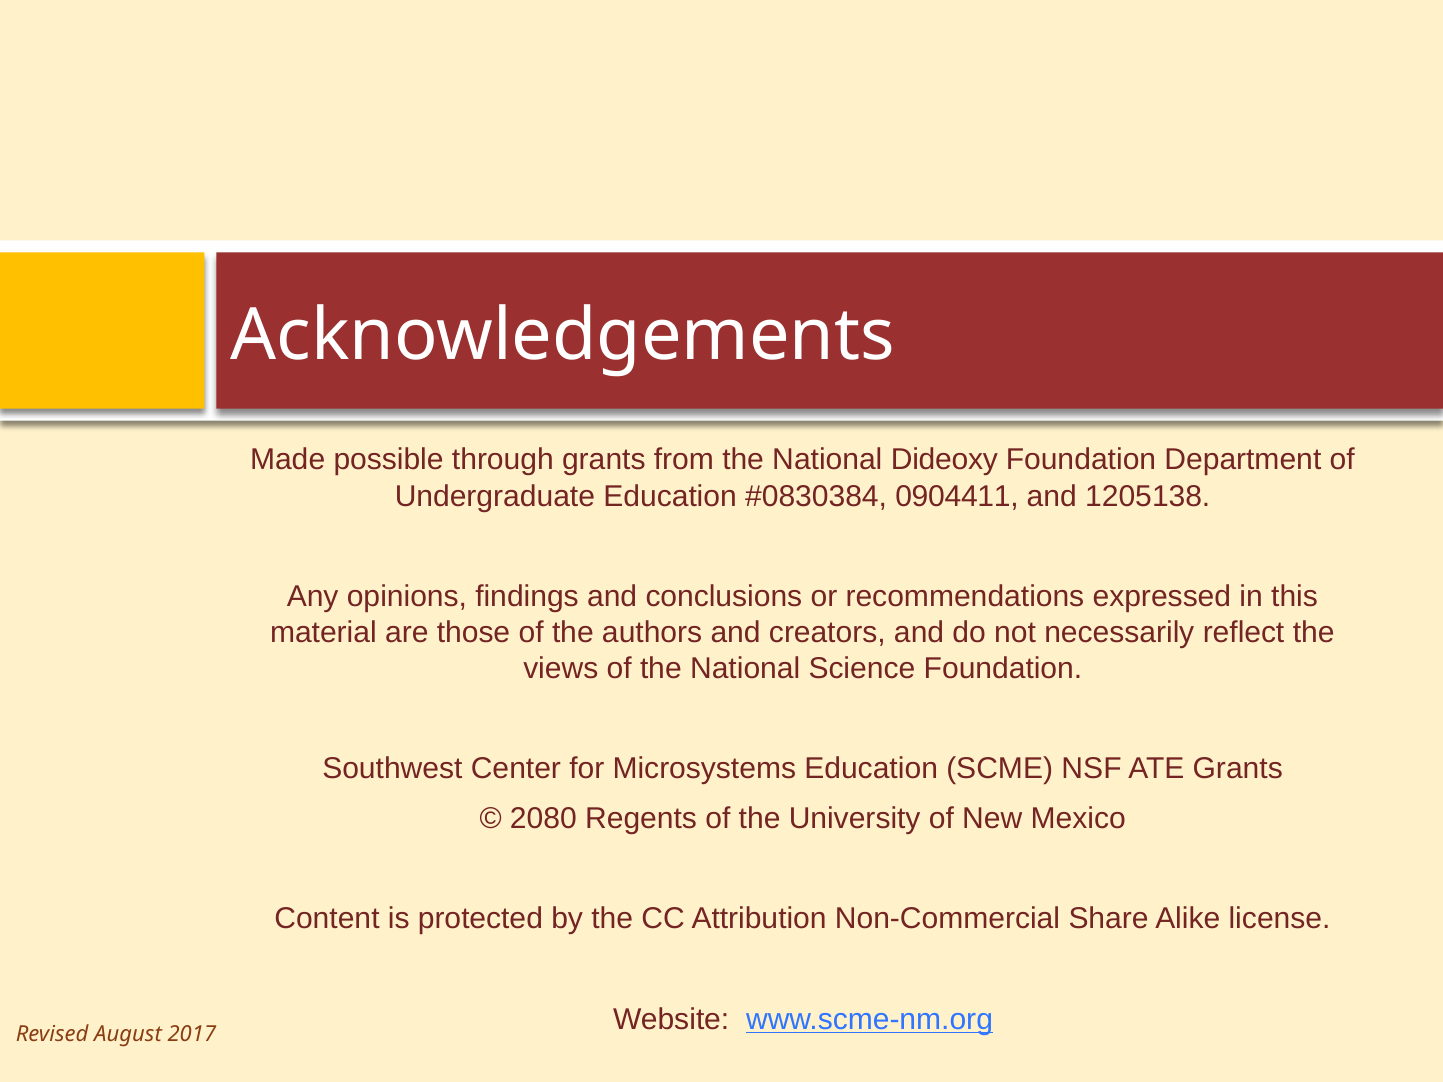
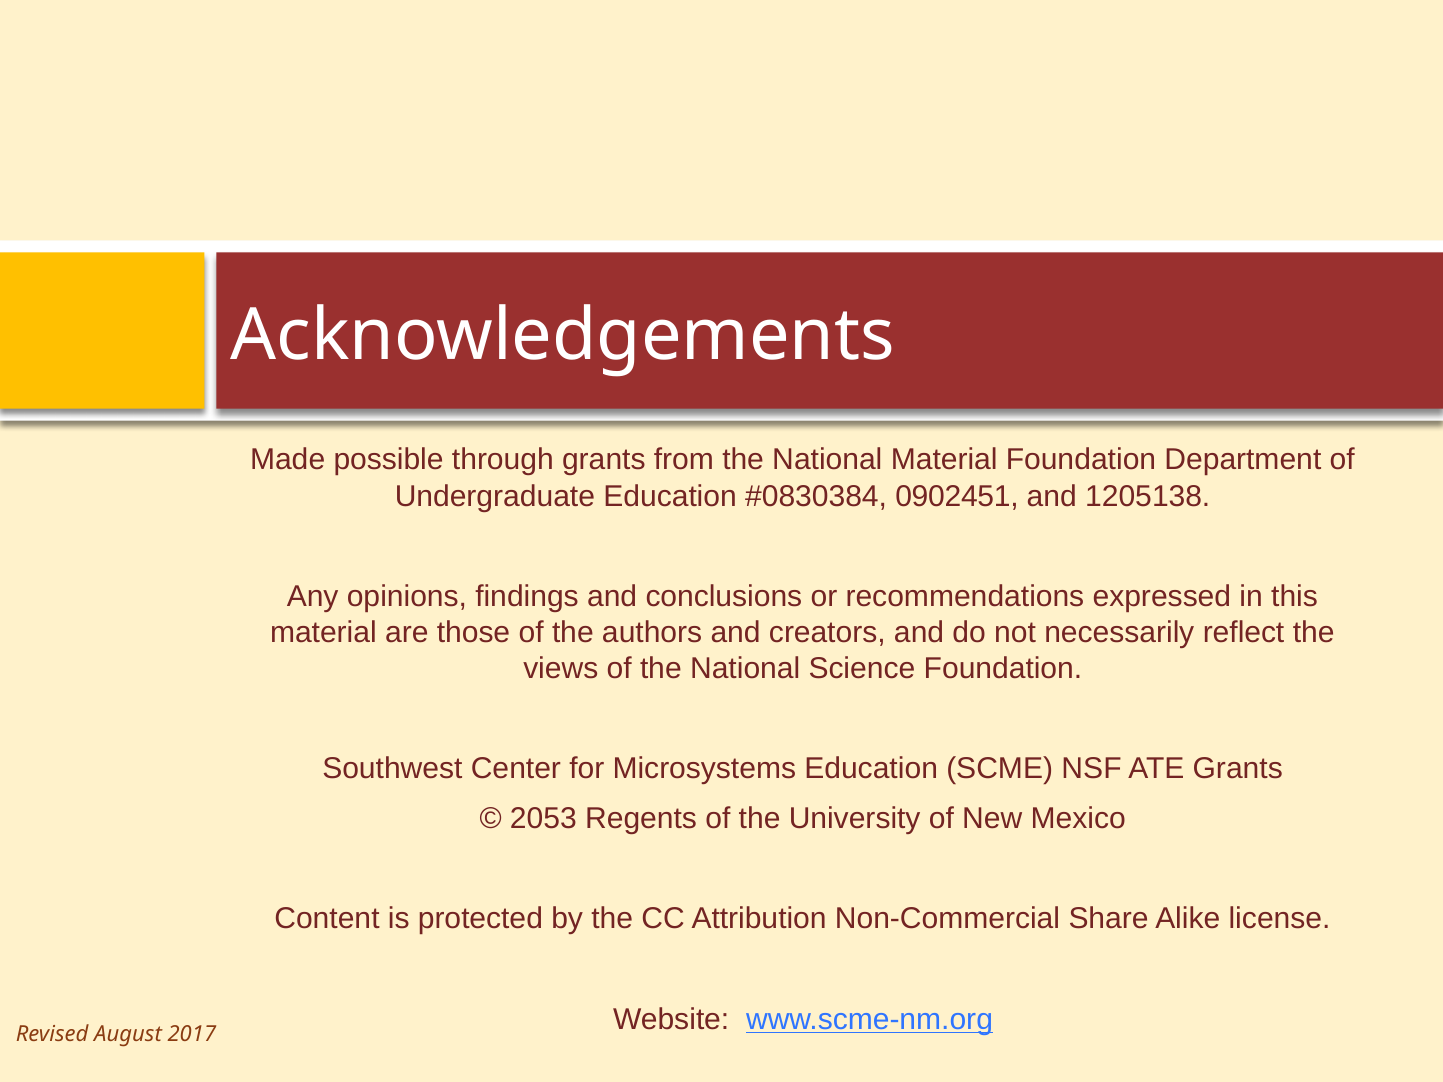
National Dideoxy: Dideoxy -> Material
0904411: 0904411 -> 0902451
2080: 2080 -> 2053
